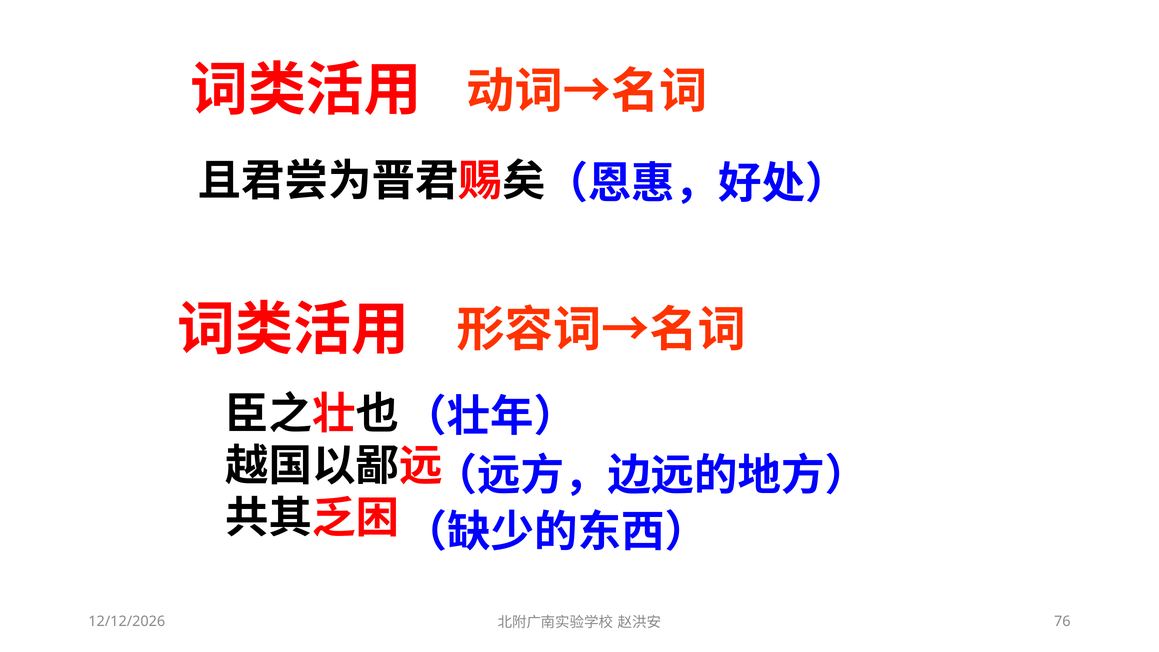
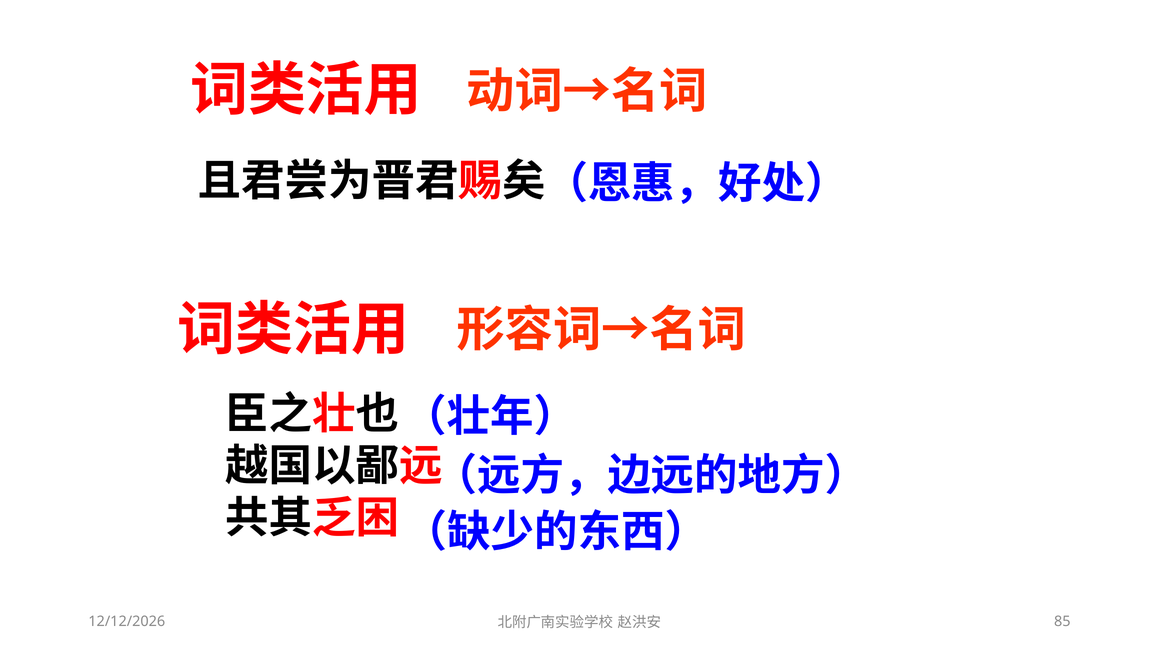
76: 76 -> 85
